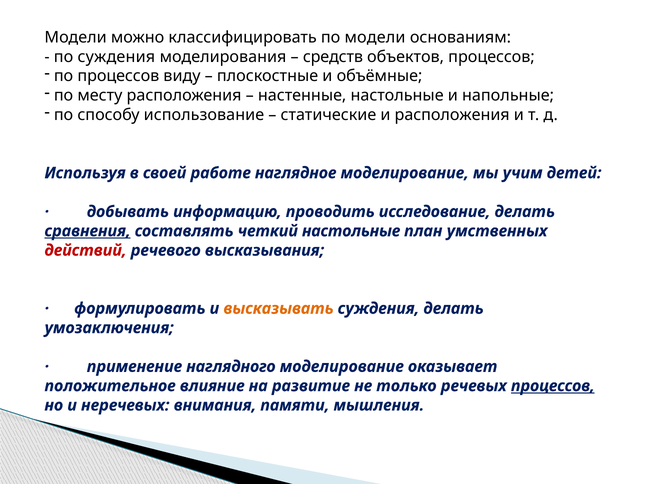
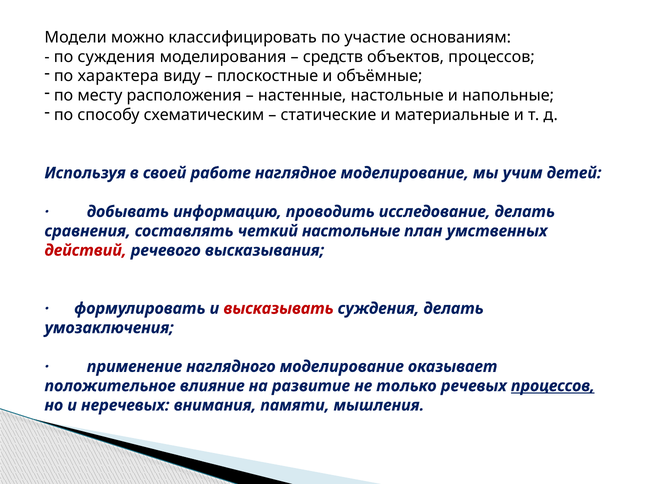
по модели: модели -> участие
по процессов: процессов -> характера
использование: использование -> схематическим
и расположения: расположения -> материальные
сравнения underline: present -> none
высказывать colour: orange -> red
